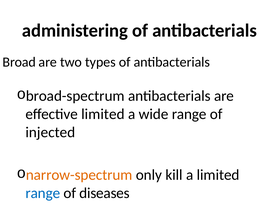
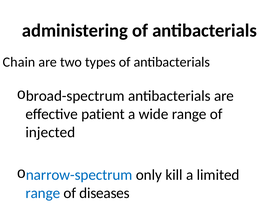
Broad: Broad -> Chain
effective limited: limited -> patient
narrow-spectrum colour: orange -> blue
